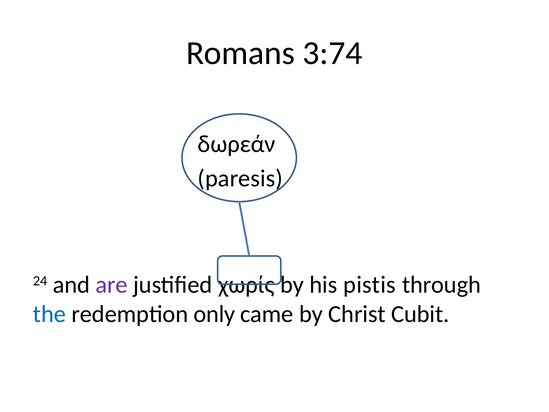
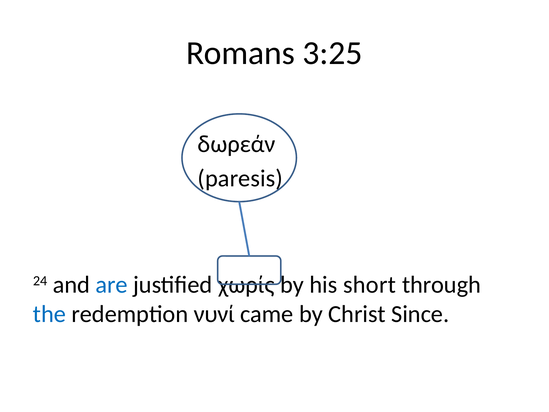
3:74: 3:74 -> 3:25
are colour: purple -> blue
pistis: pistis -> short
only: only -> νυνί
Cubit: Cubit -> Since
